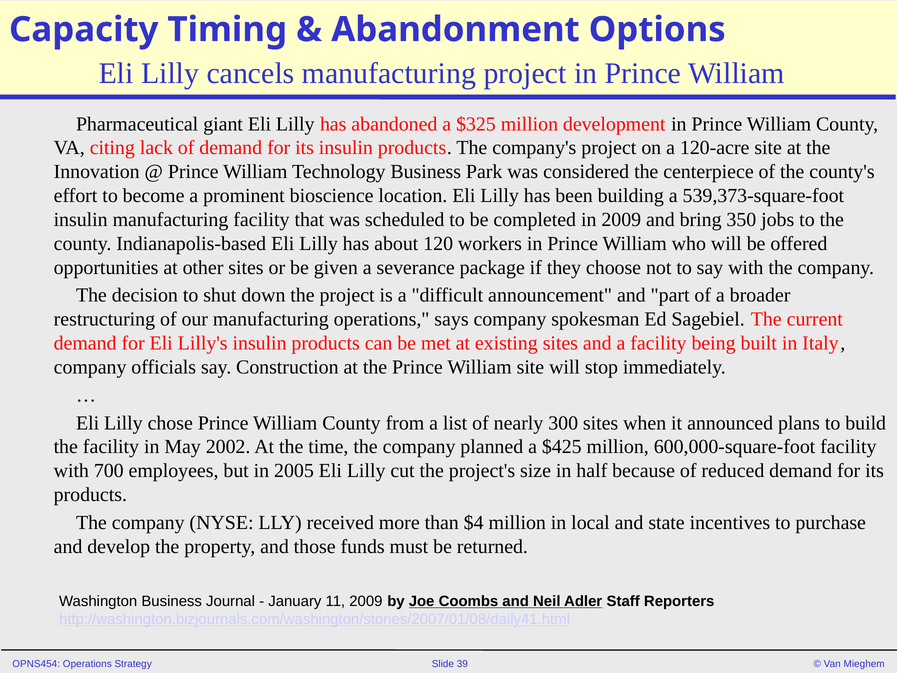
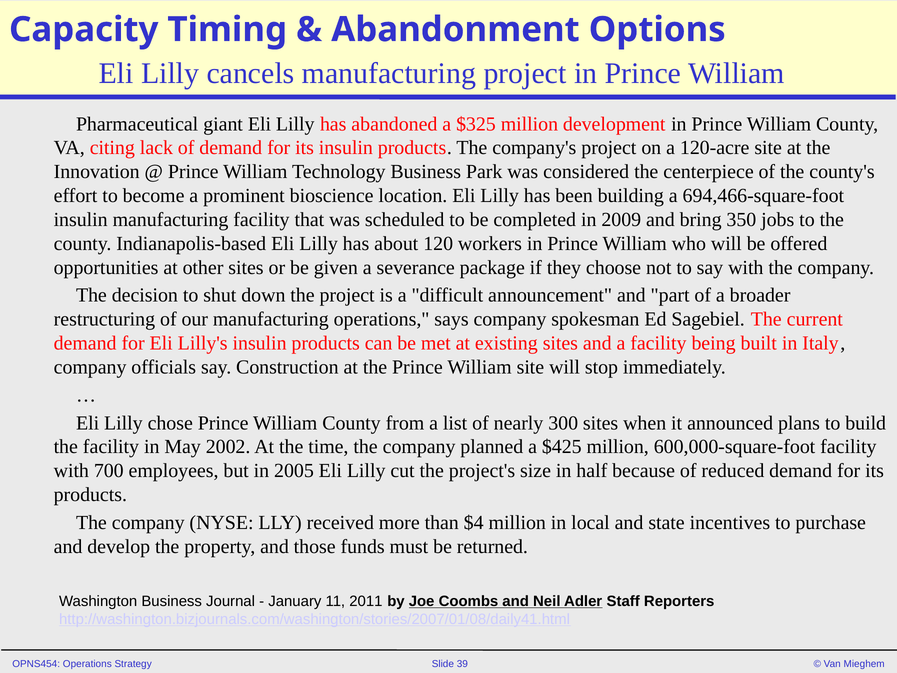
539,373-square-foot: 539,373-square-foot -> 694,466-square-foot
11 2009: 2009 -> 2011
